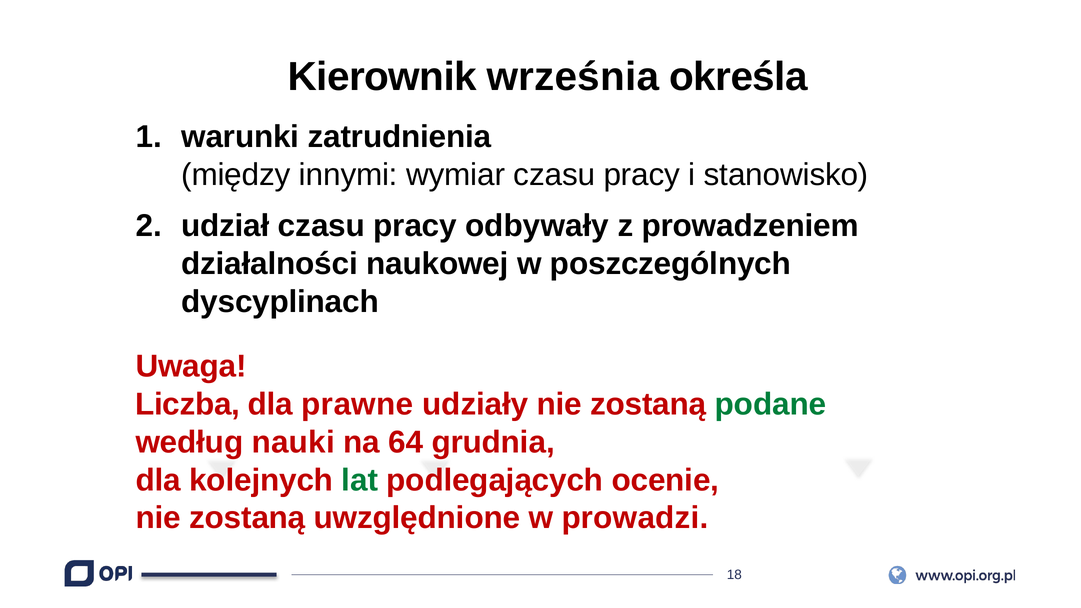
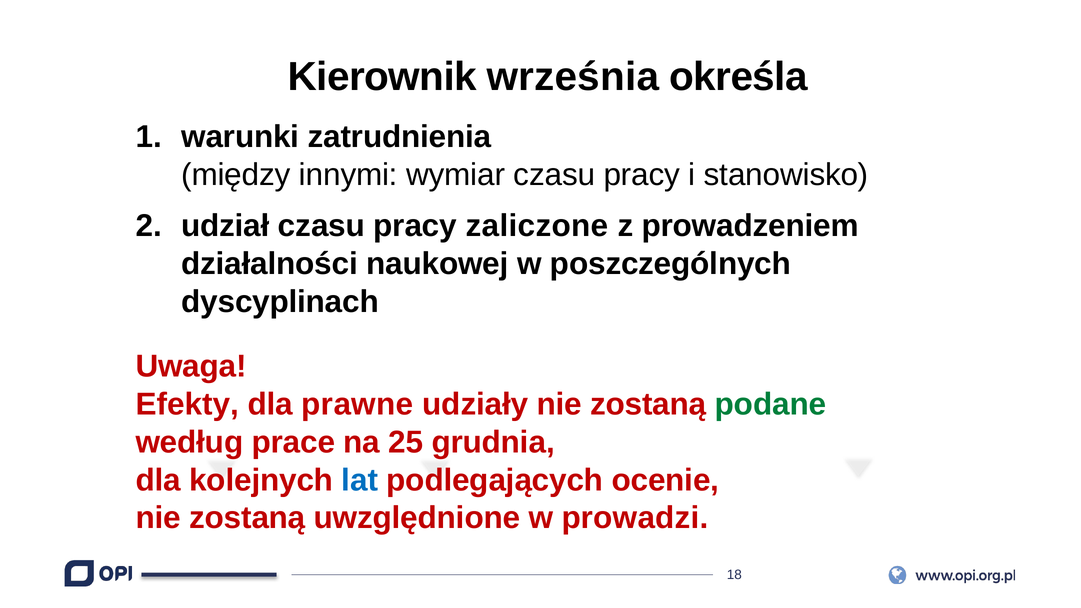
odbywały: odbywały -> zaliczone
Liczba: Liczba -> Efekty
nauki: nauki -> prace
64: 64 -> 25
lat colour: green -> blue
